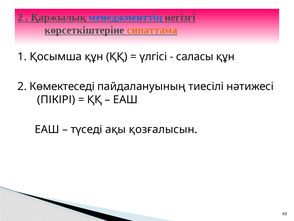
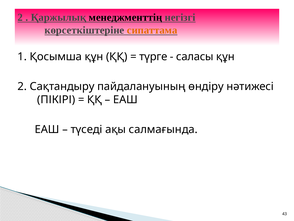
менеджменттің colour: blue -> black
үлгісі: үлгісі -> түрге
Көмектеседі: Көмектеседі -> Сақтандыру
тиесілі: тиесілі -> өндіру
қозғалысын: қозғалысын -> салмағында
